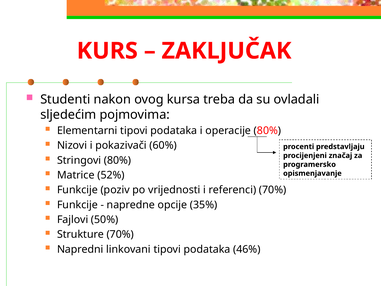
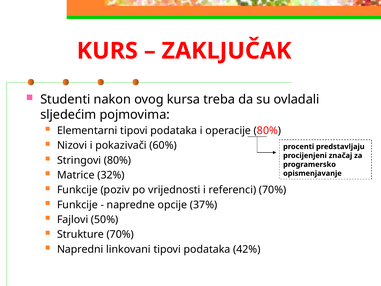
52%: 52% -> 32%
35%: 35% -> 37%
46%: 46% -> 42%
